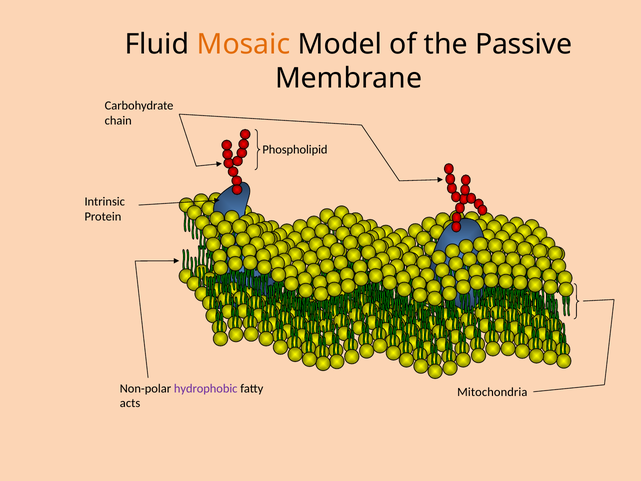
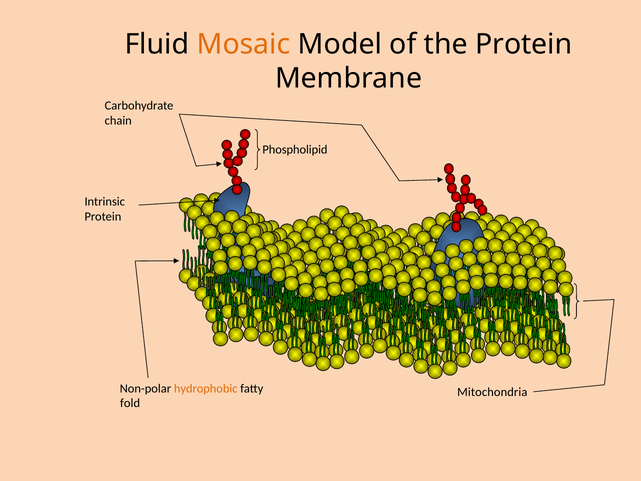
the Passive: Passive -> Protein
hydrophobic colour: purple -> orange
acts: acts -> fold
